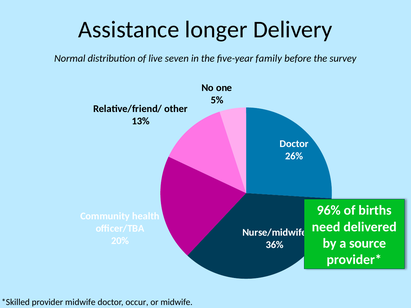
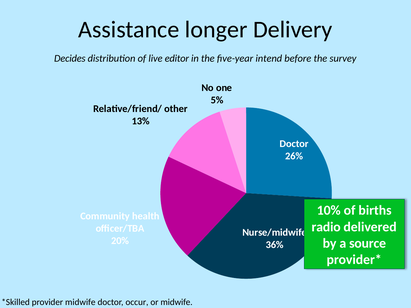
Normal: Normal -> Decides
seven: seven -> editor
family: family -> intend
96%: 96% -> 10%
need: need -> radio
